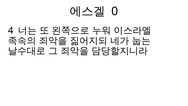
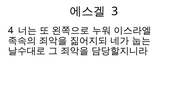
0: 0 -> 3
